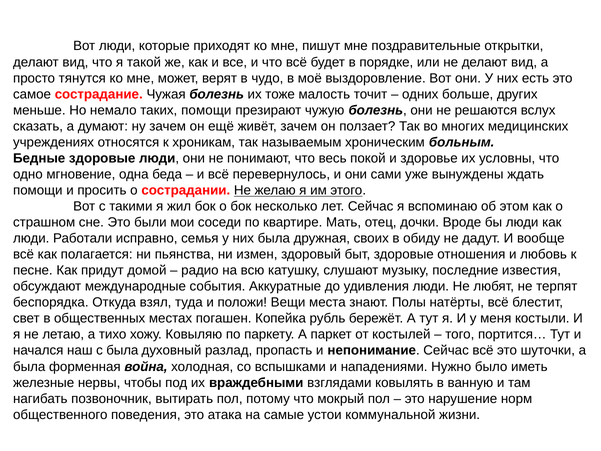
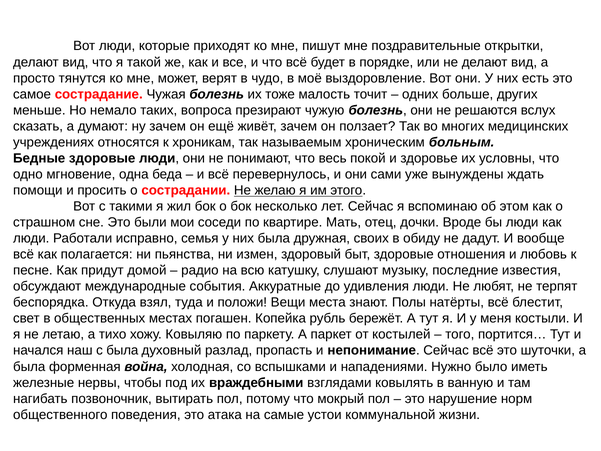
таких помощи: помощи -> вопроса
